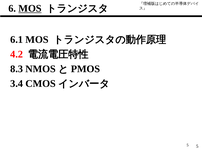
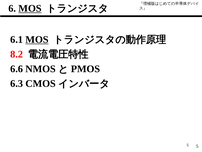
MOS at (37, 39) underline: none -> present
4.2: 4.2 -> 8.2
8.3: 8.3 -> 6.6
3.4: 3.4 -> 6.3
